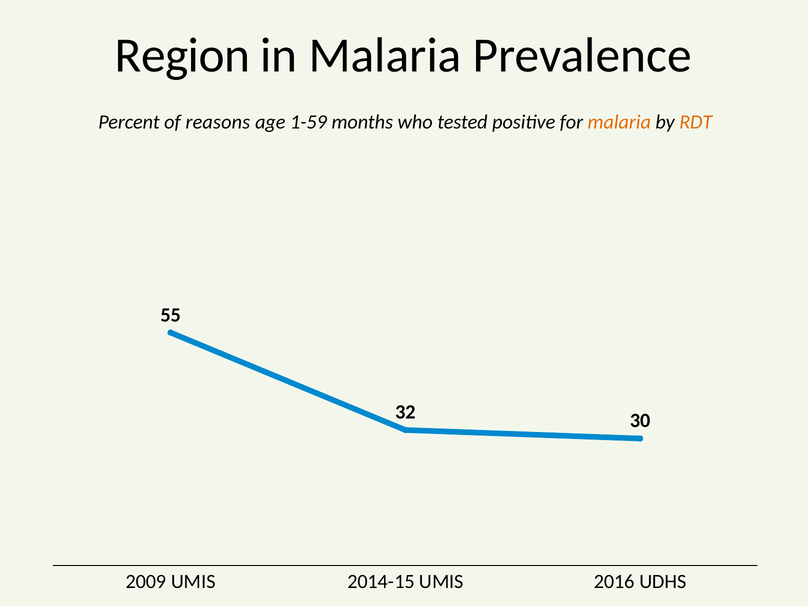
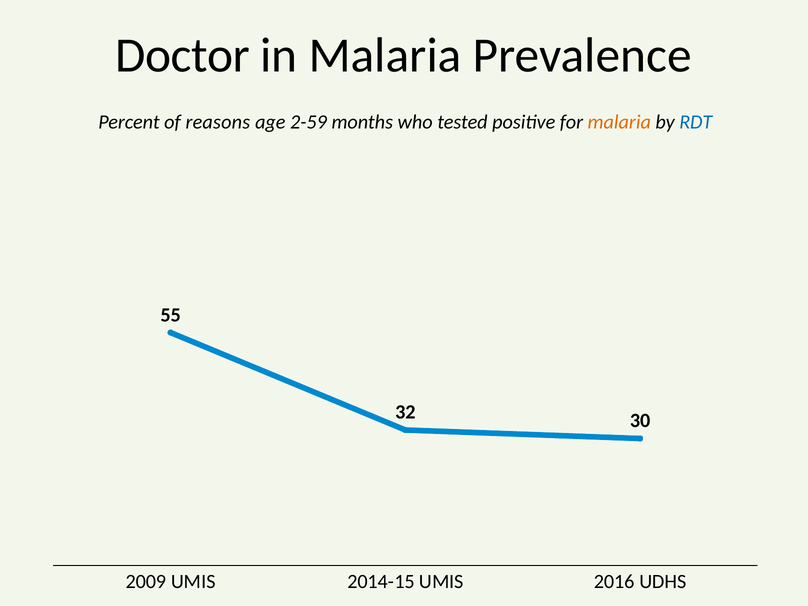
Region: Region -> Doctor
1-59: 1-59 -> 2-59
RDT colour: orange -> blue
